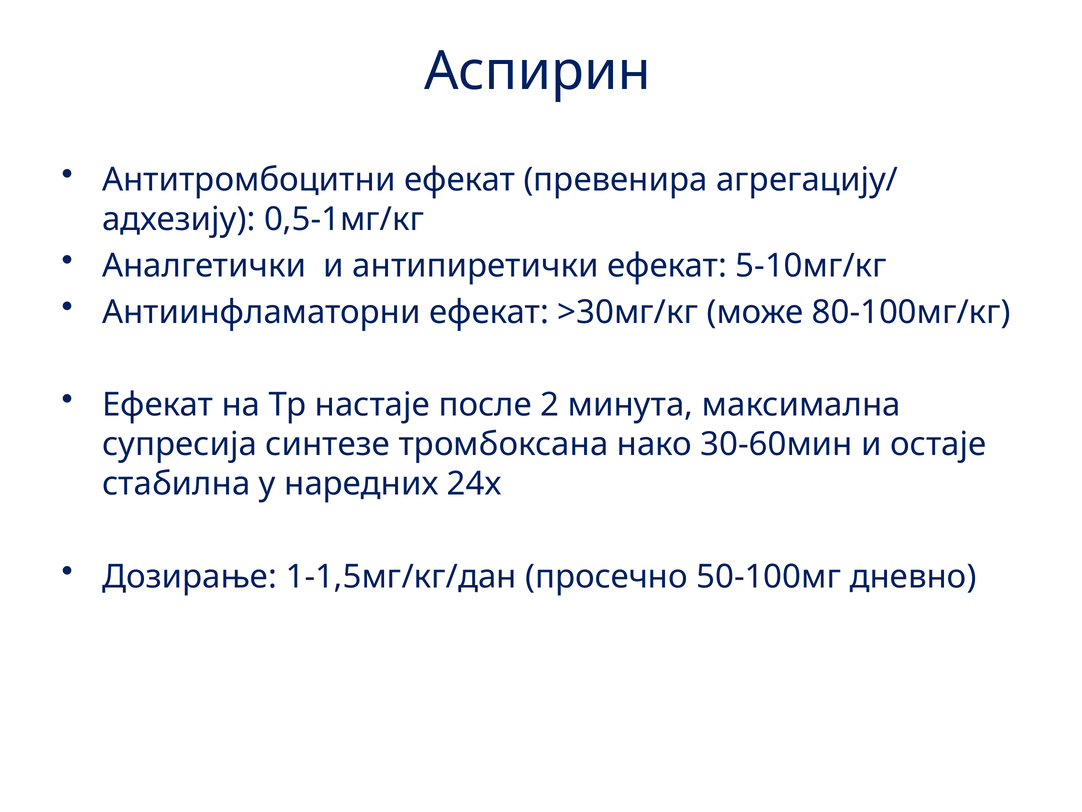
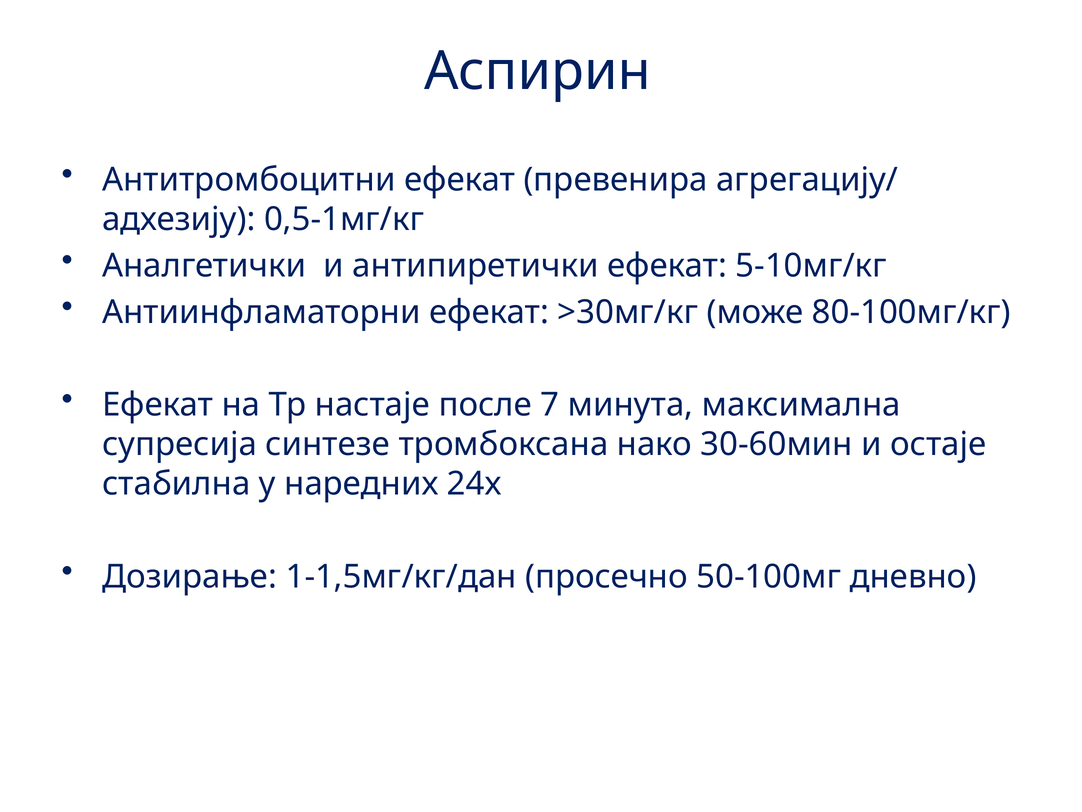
2: 2 -> 7
